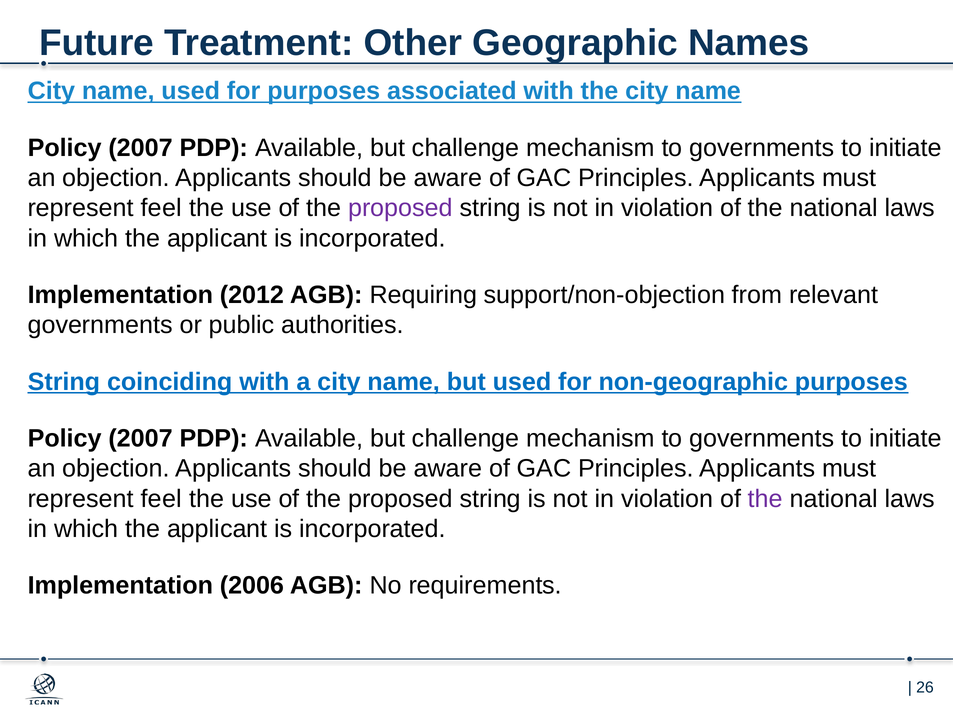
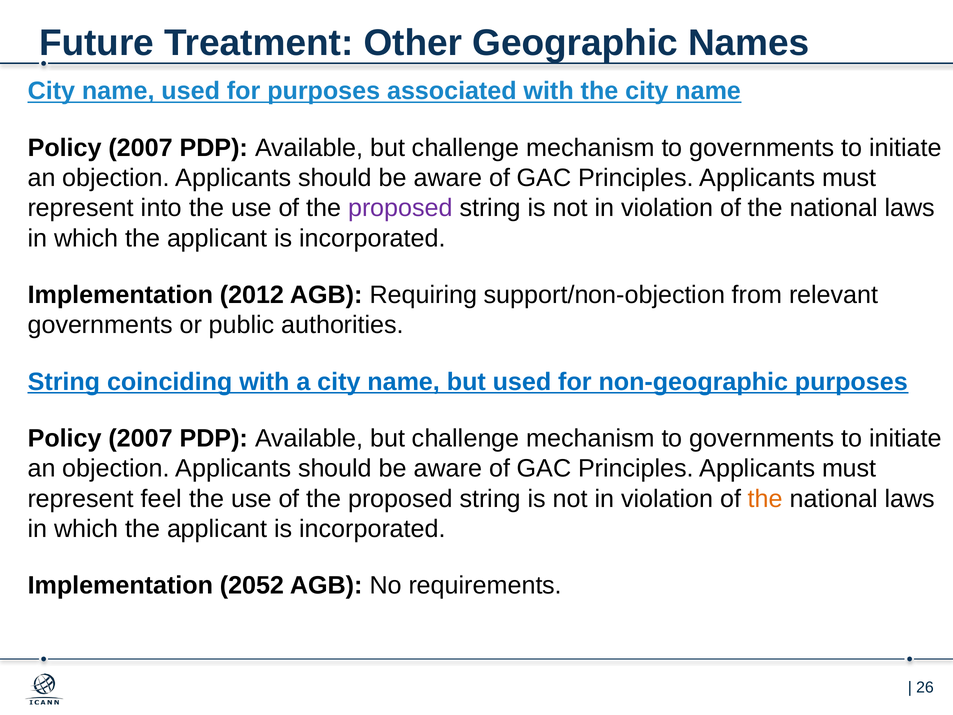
feel at (161, 208): feel -> into
the at (765, 499) colour: purple -> orange
2006: 2006 -> 2052
